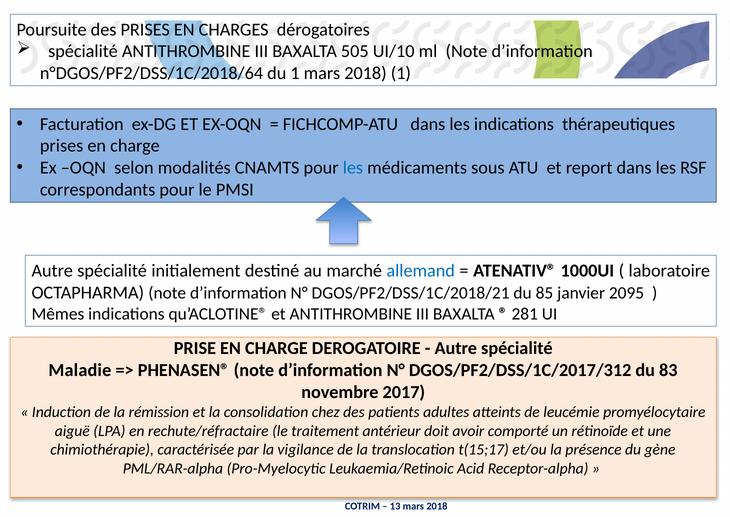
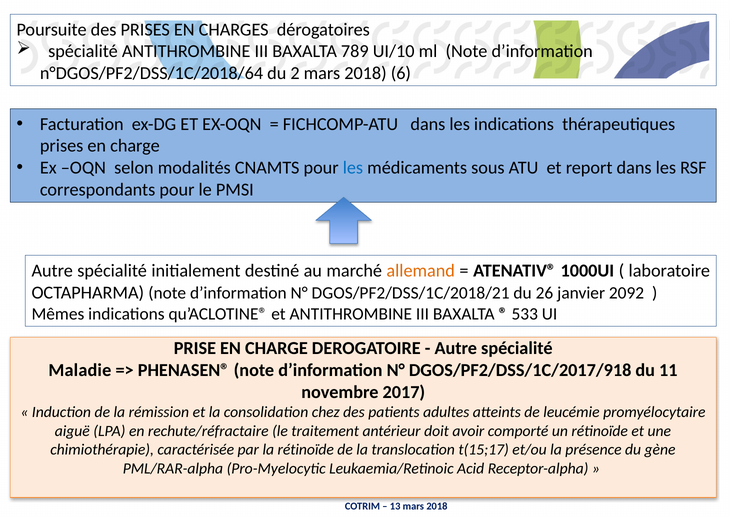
505: 505 -> 789
du 1: 1 -> 2
2018 1: 1 -> 6
allemand colour: blue -> orange
85: 85 -> 26
2095: 2095 -> 2092
281: 281 -> 533
DGOS/PF2/DSS/1C/2017/312: DGOS/PF2/DSS/1C/2017/312 -> DGOS/PF2/DSS/1C/2017/918
83: 83 -> 11
la vigilance: vigilance -> rétinoïde
